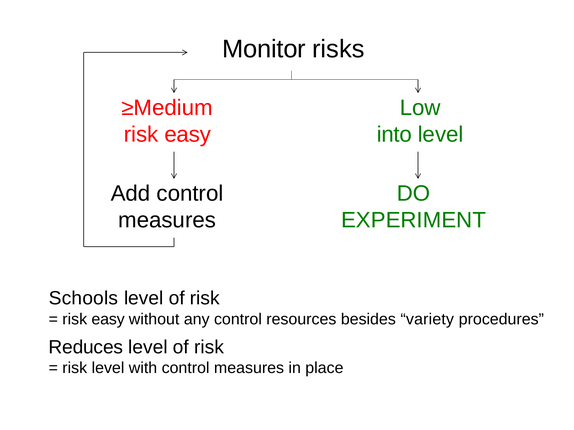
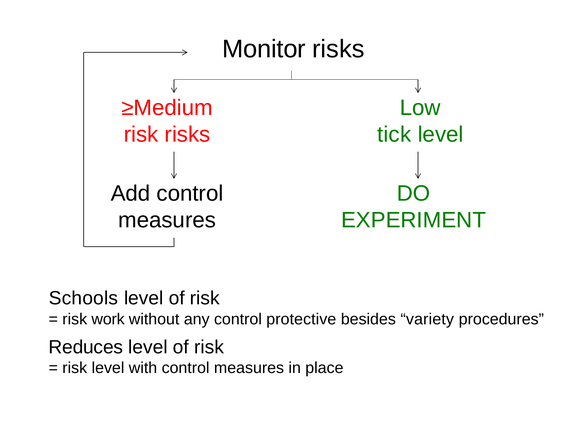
easy at (188, 135): easy -> risks
into: into -> tick
easy at (108, 319): easy -> work
resources: resources -> protective
